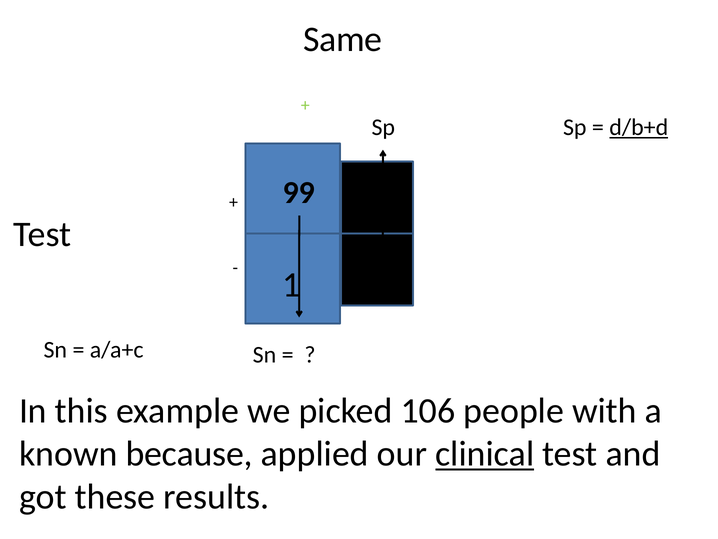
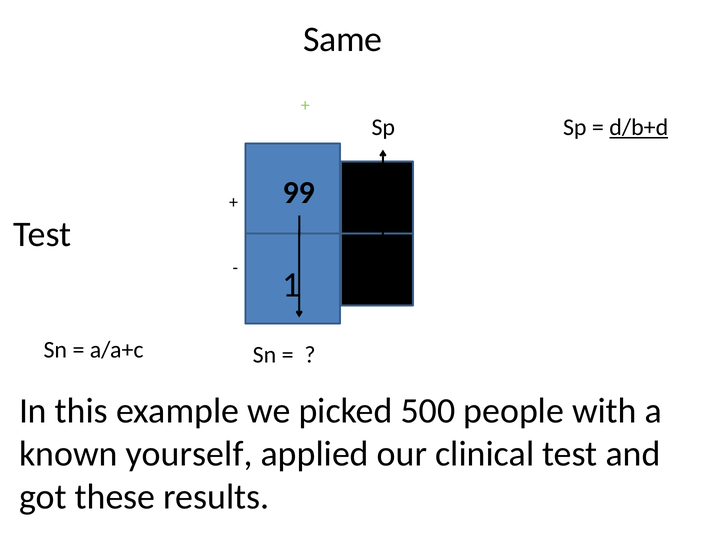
106: 106 -> 500
because: because -> yourself
clinical underline: present -> none
